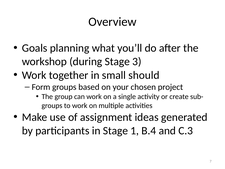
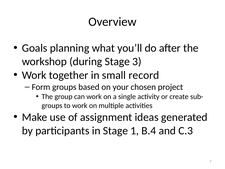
should: should -> record
